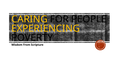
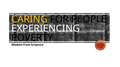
EXPERIENCING colour: yellow -> white
